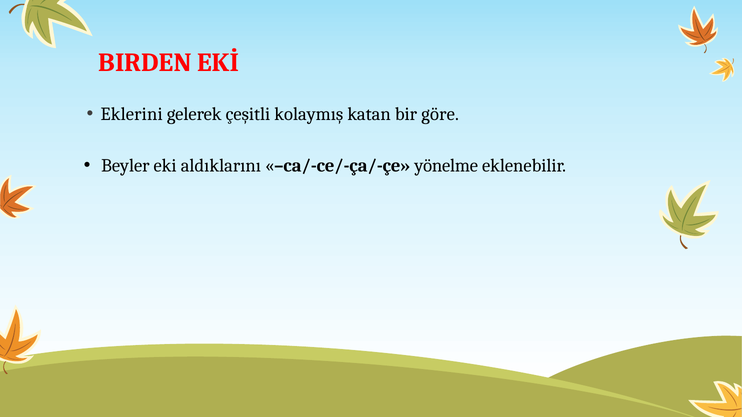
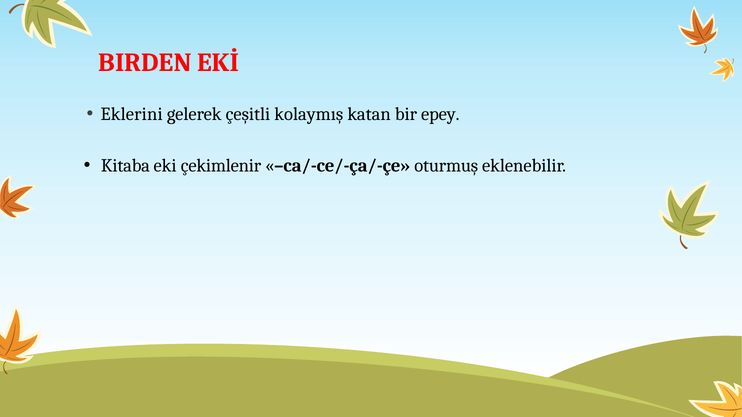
göre: göre -> epey
Beyler: Beyler -> Kitaba
aldıklarını: aldıklarını -> çekimlenir
yönelme: yönelme -> oturmuş
